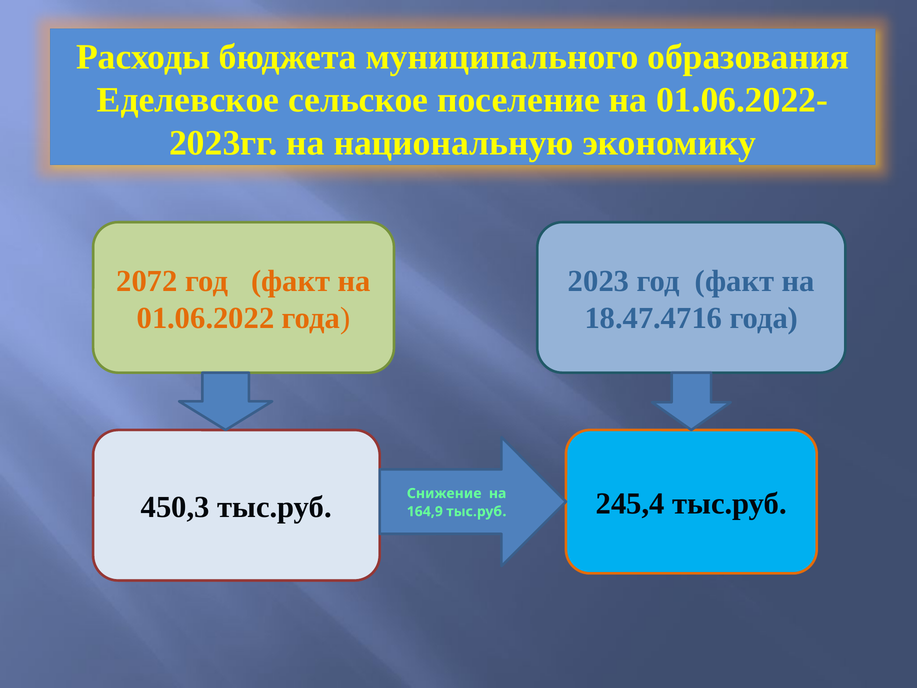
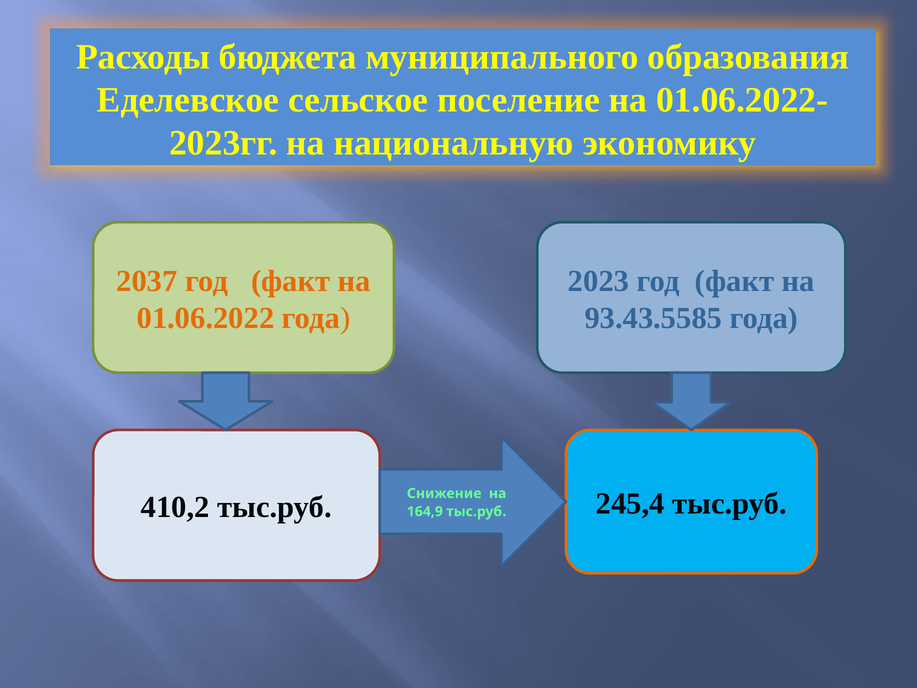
2072: 2072 -> 2037
18.47.4716: 18.47.4716 -> 93.43.5585
450,3: 450,3 -> 410,2
